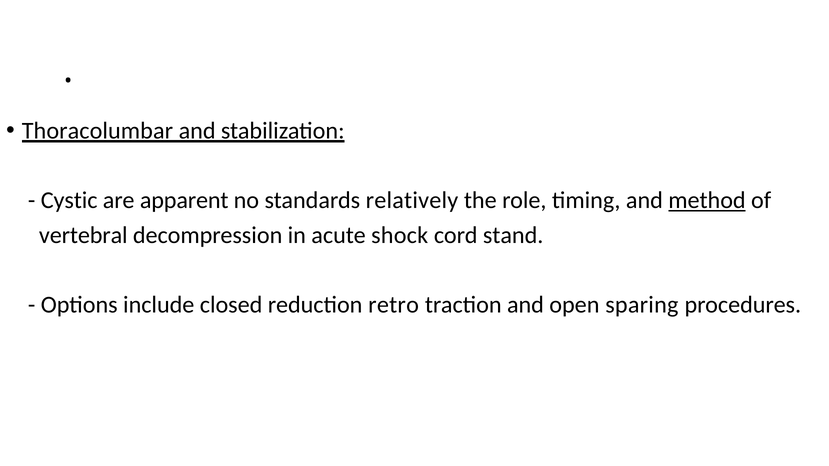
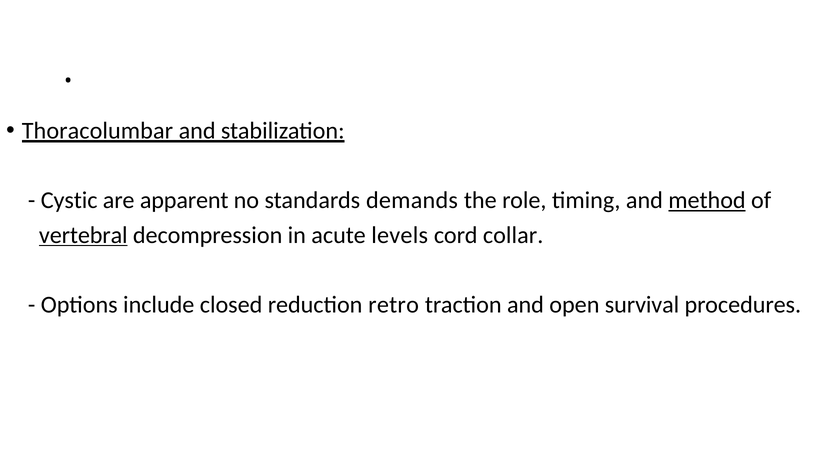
relatively: relatively -> demands
vertebral underline: none -> present
shock: shock -> levels
stand: stand -> collar
sparing: sparing -> survival
